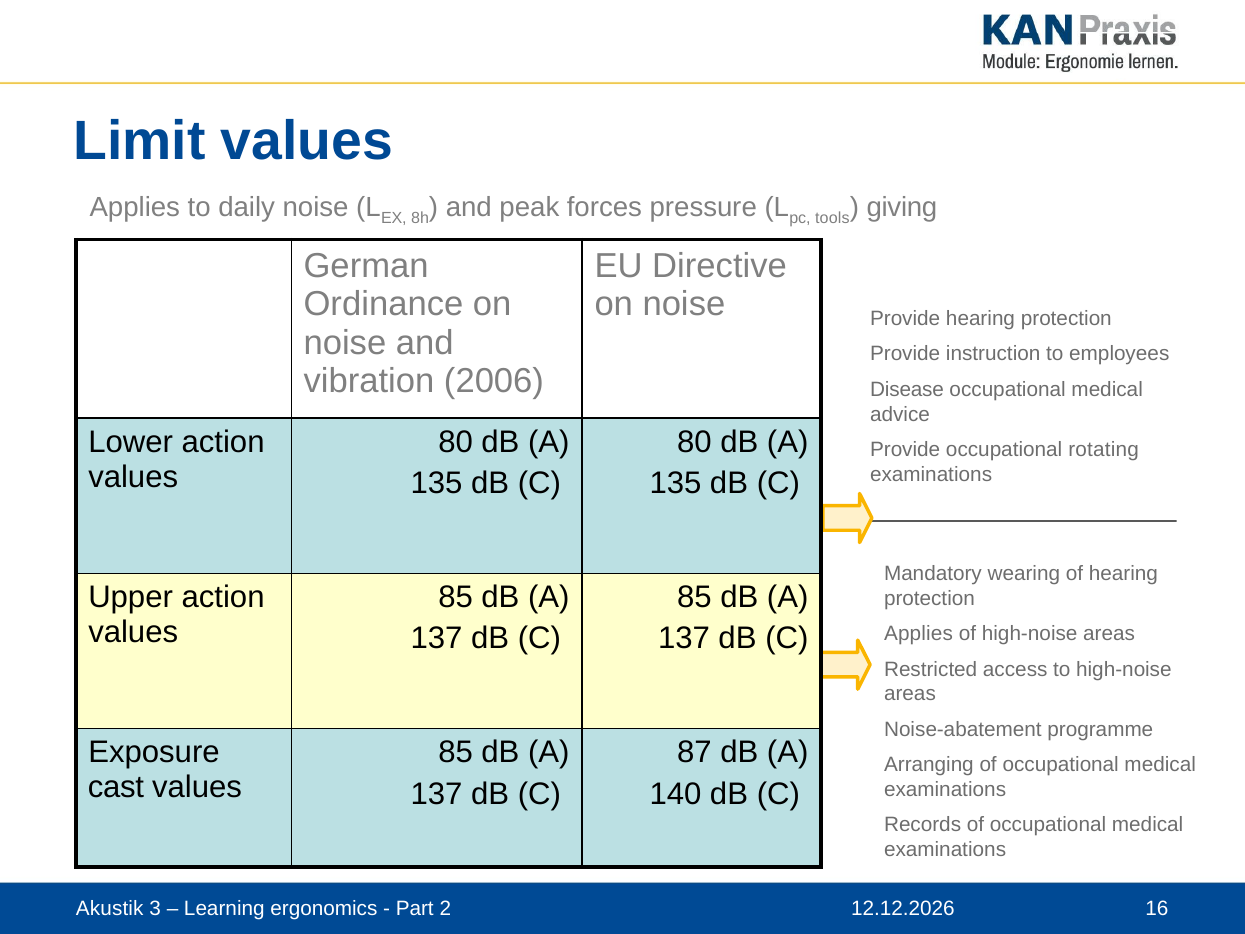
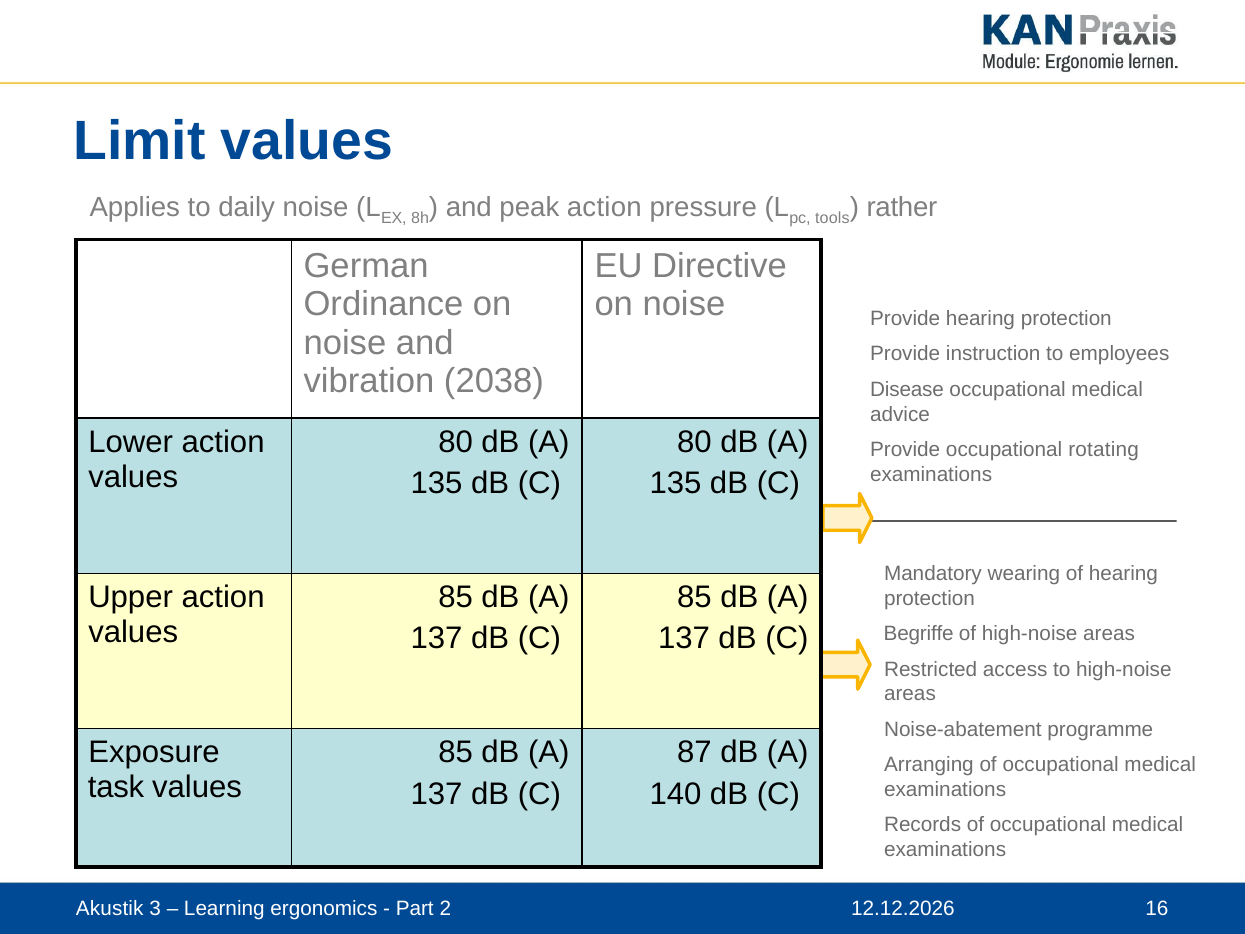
peak forces: forces -> action
giving: giving -> rather
2006: 2006 -> 2038
Applies at (918, 634): Applies -> Begriffe
cast: cast -> task
